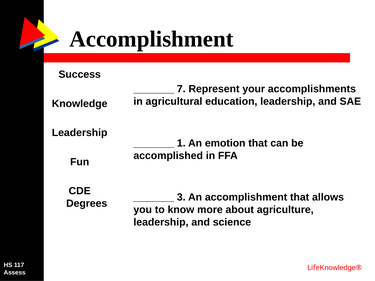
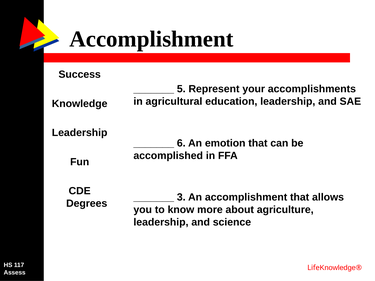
7: 7 -> 5
1: 1 -> 6
